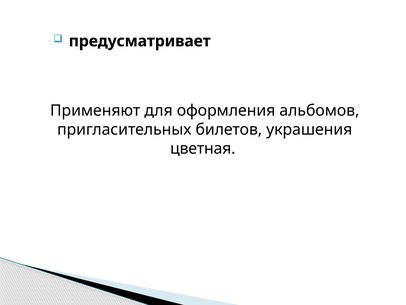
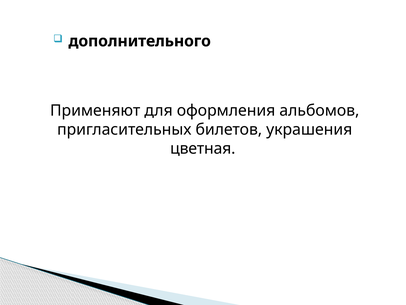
предусматривает: предусматривает -> дополнительного
